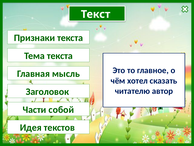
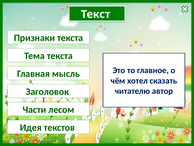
собой: собой -> лесом
